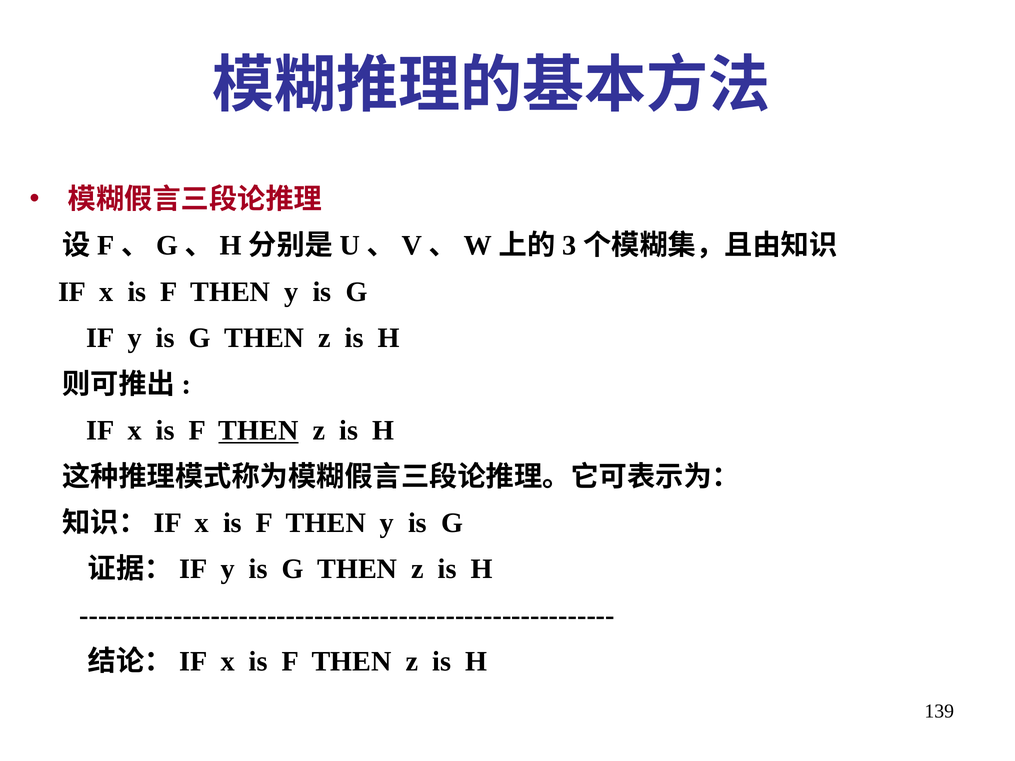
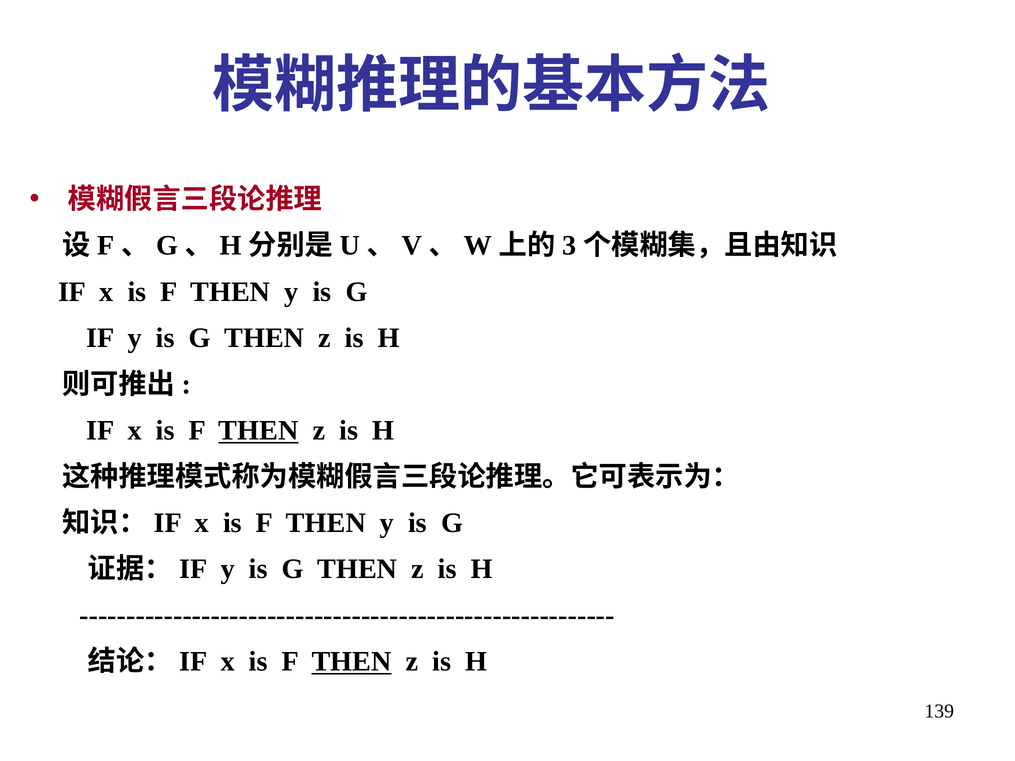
THEN at (352, 662) underline: none -> present
